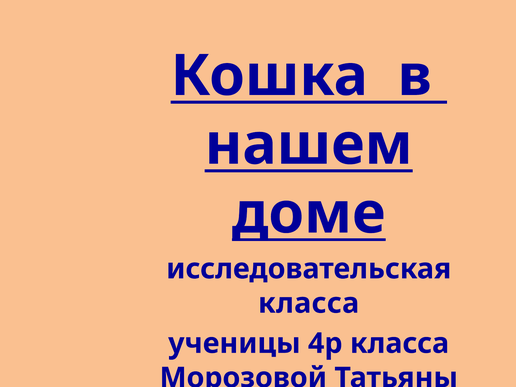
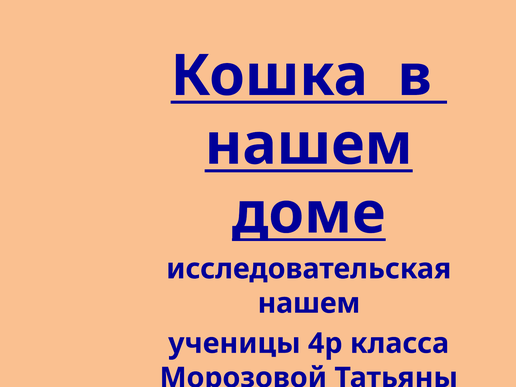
класса at (309, 303): класса -> нашем
